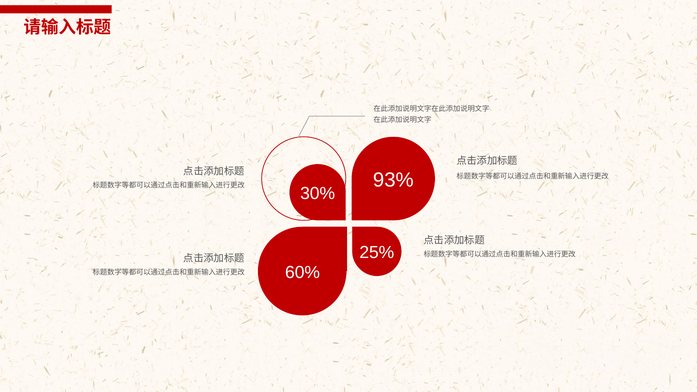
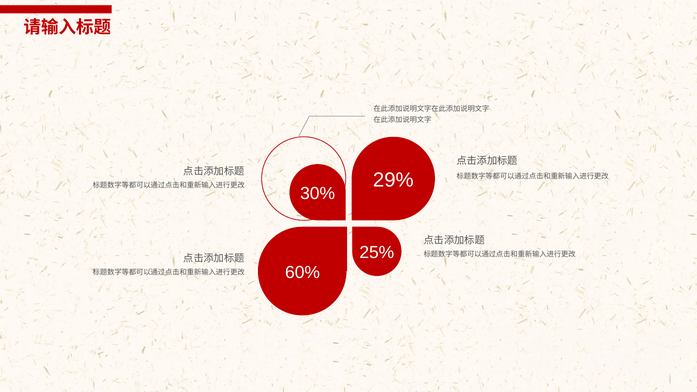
93%: 93% -> 29%
